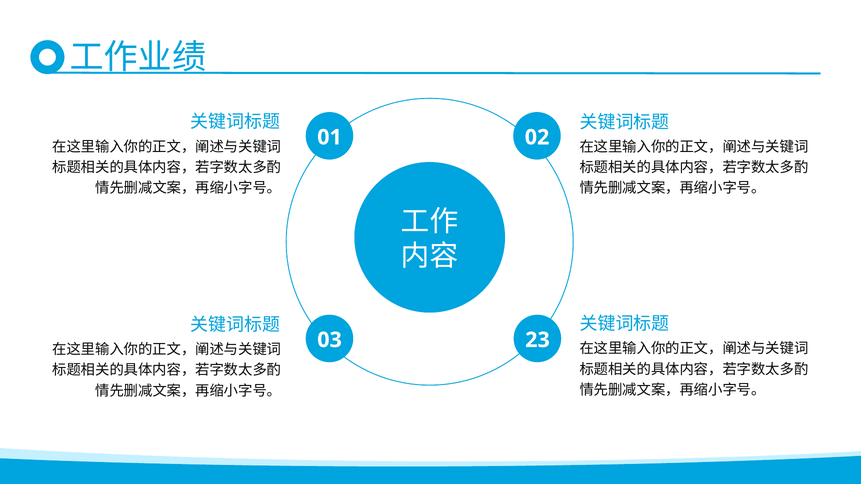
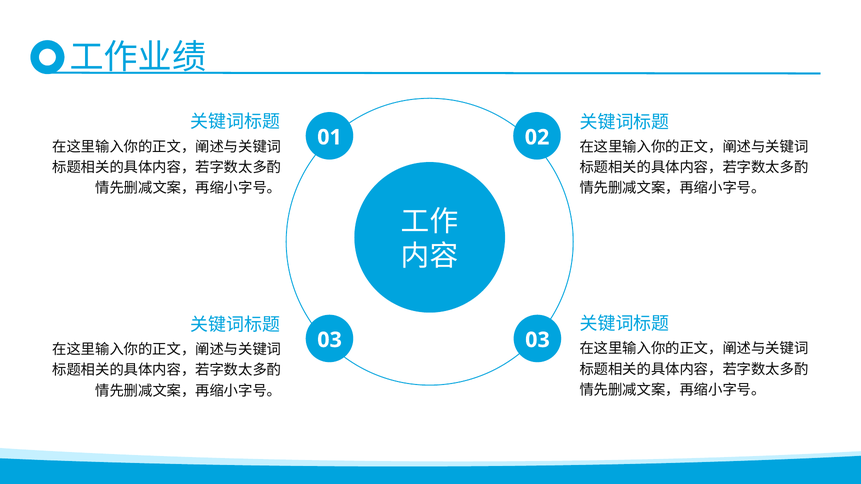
03 23: 23 -> 03
